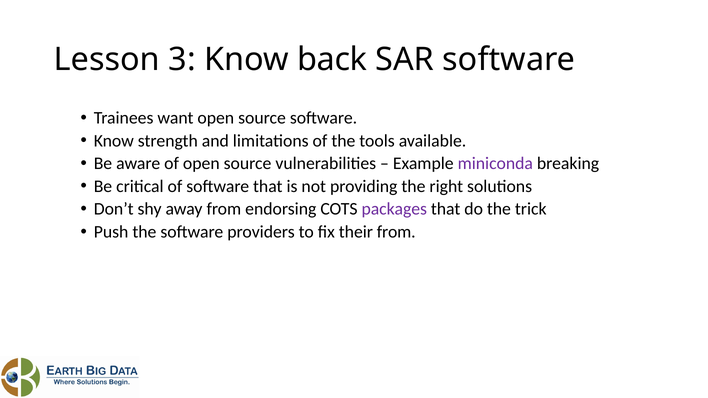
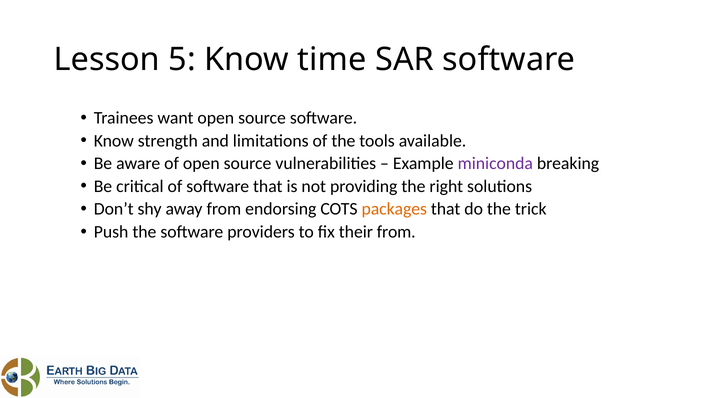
3: 3 -> 5
back: back -> time
packages colour: purple -> orange
